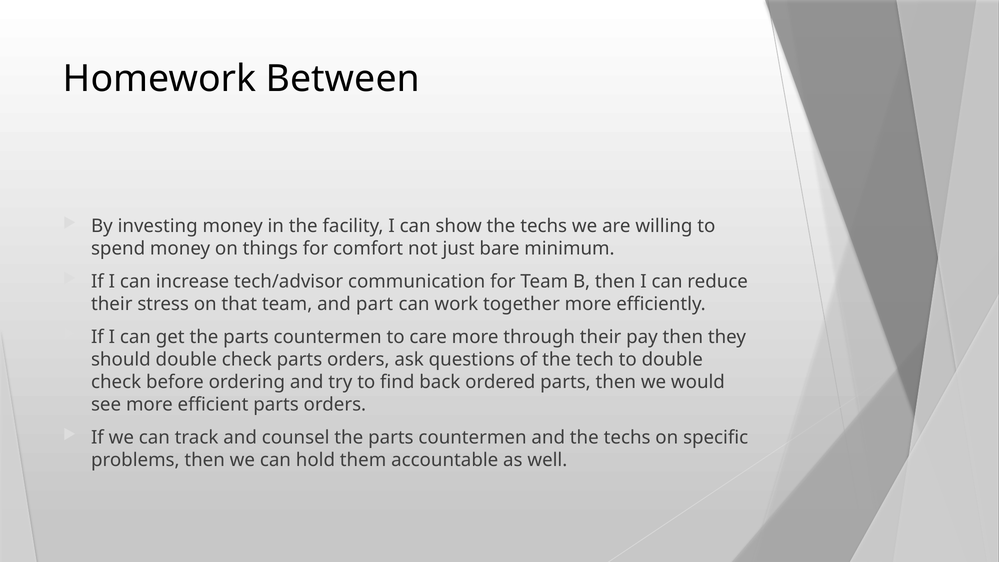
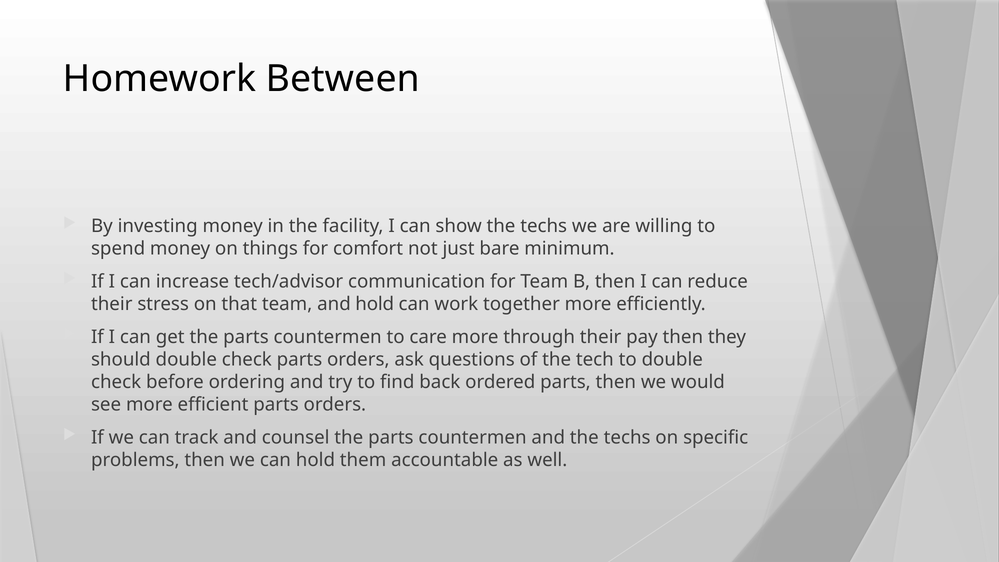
and part: part -> hold
